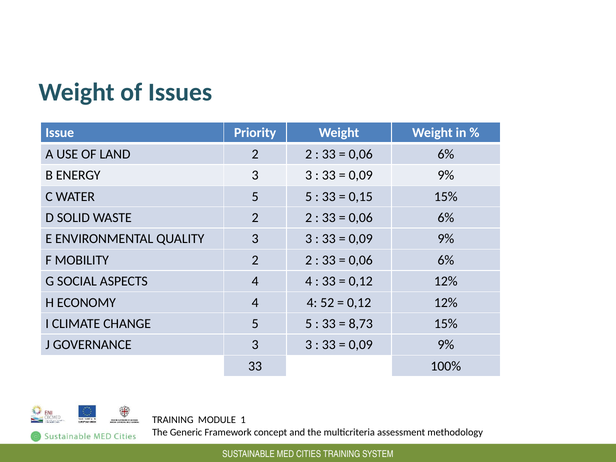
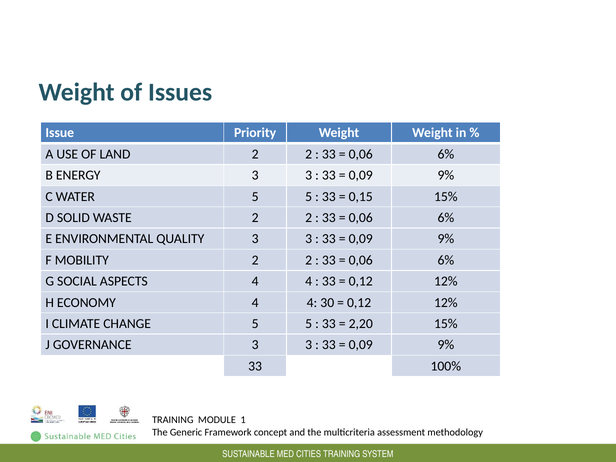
52: 52 -> 30
8,73: 8,73 -> 2,20
